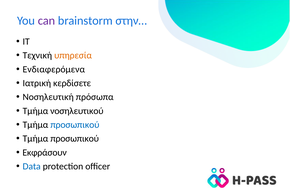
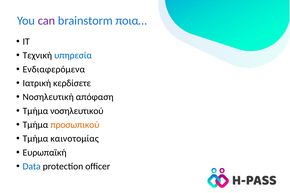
στην…: στην… -> ποια…
υπηρεσία colour: orange -> blue
πρόσωπα: πρόσωπα -> απόφαση
προσωπικού at (75, 125) colour: blue -> orange
προσωπικού at (75, 139): προσωπικού -> καινοτομίας
Εκφράσουν: Εκφράσουν -> Ευρωπαϊκή
